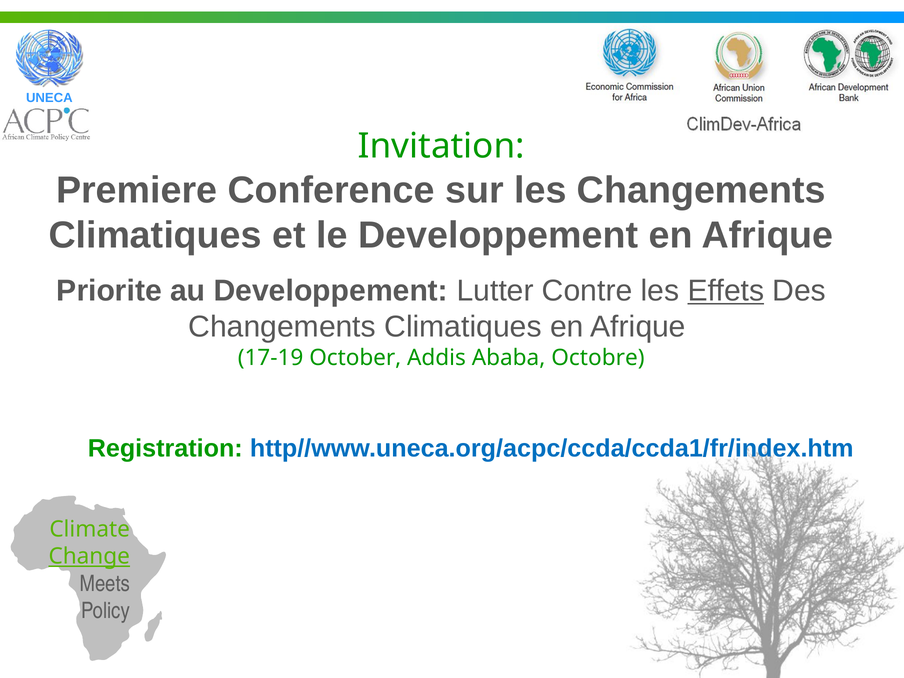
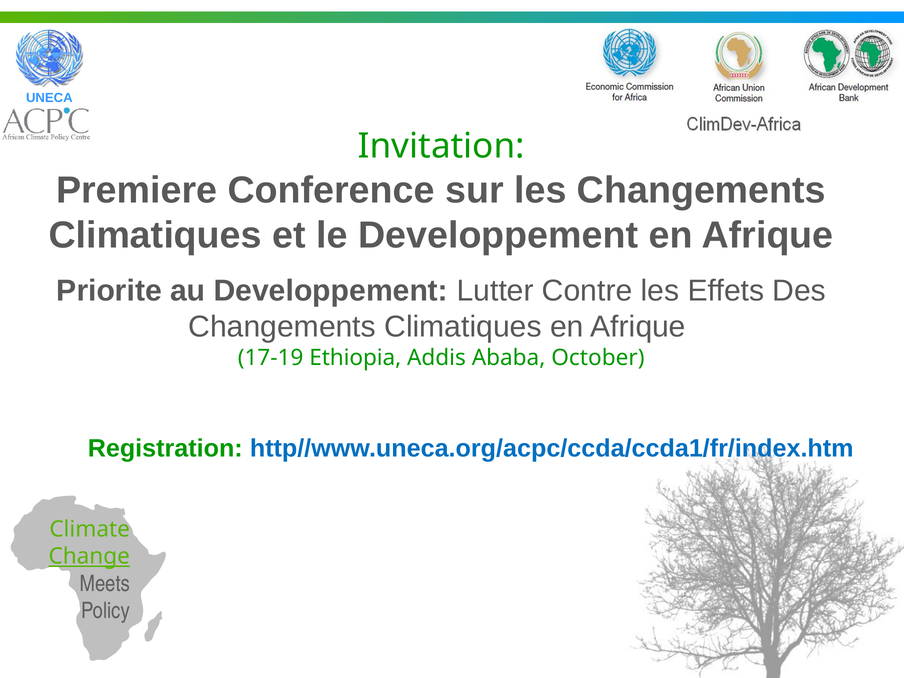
Effets underline: present -> none
October: October -> Ethiopia
Octobre: Octobre -> October
